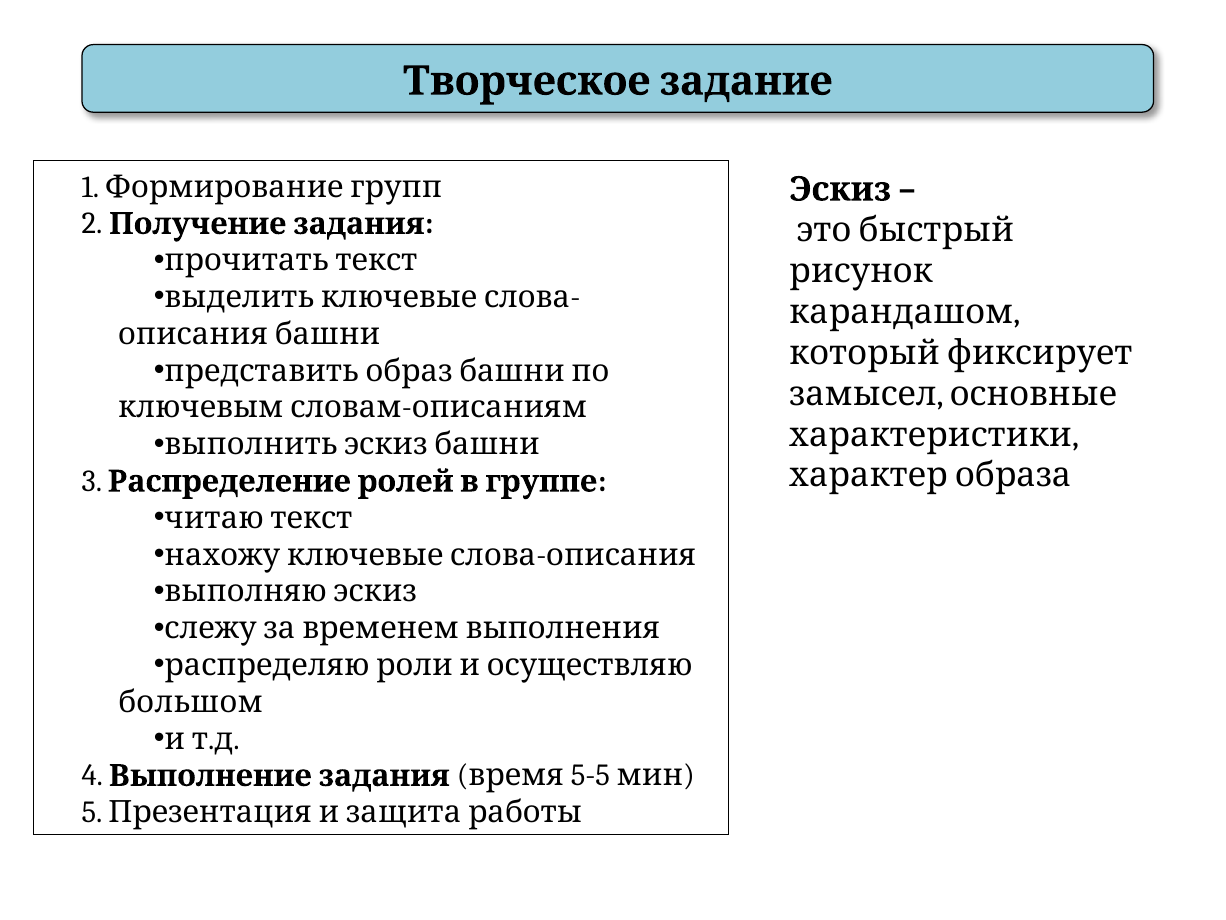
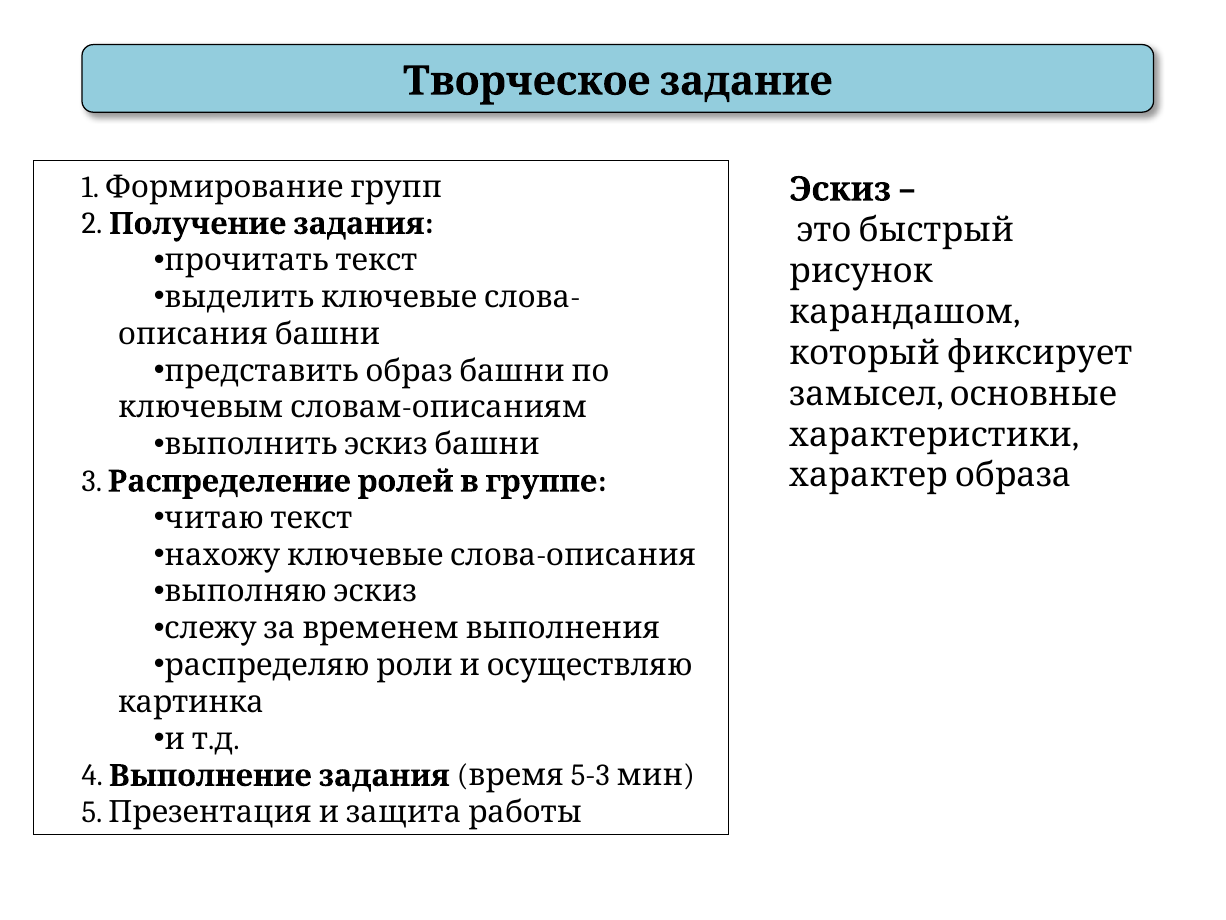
большом: большом -> картинка
5-5: 5-5 -> 5-3
